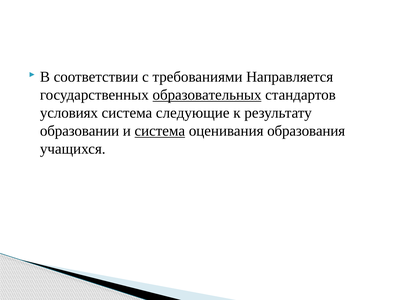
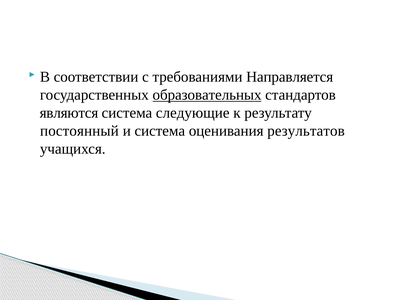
условиях: условиях -> являются
образовании: образовании -> постоянный
система at (160, 131) underline: present -> none
образования: образования -> результатов
